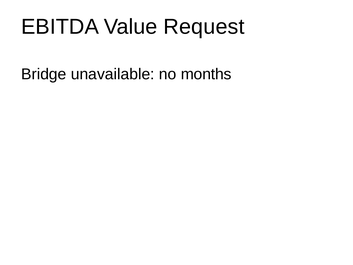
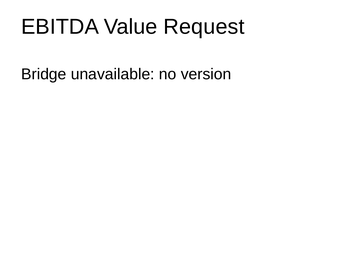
months: months -> version
